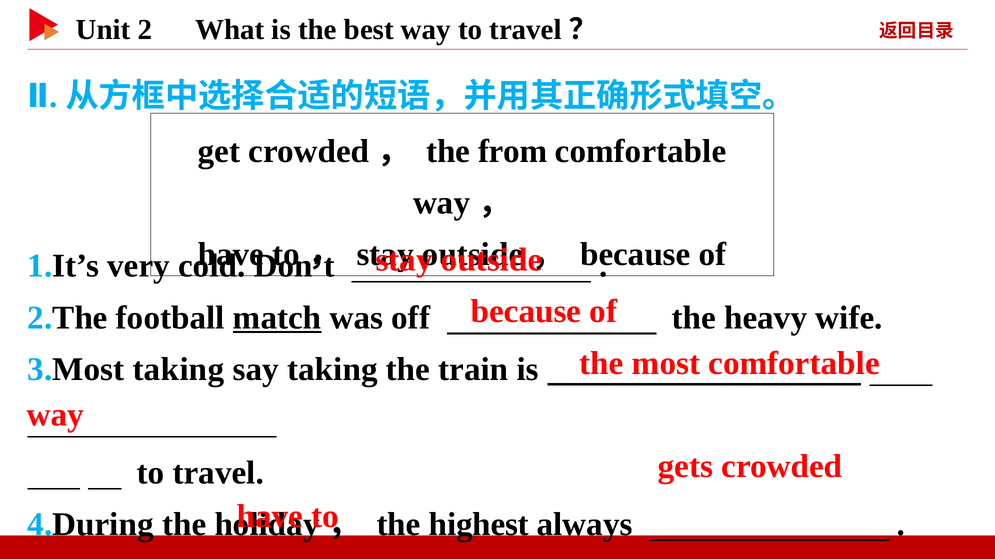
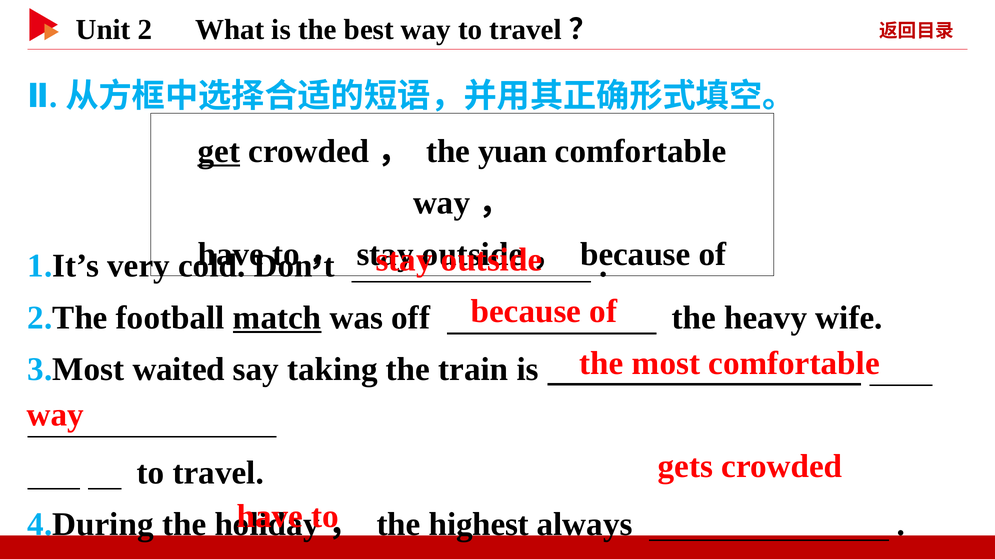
get underline: none -> present
from: from -> yuan
3.Most taking: taking -> waited
